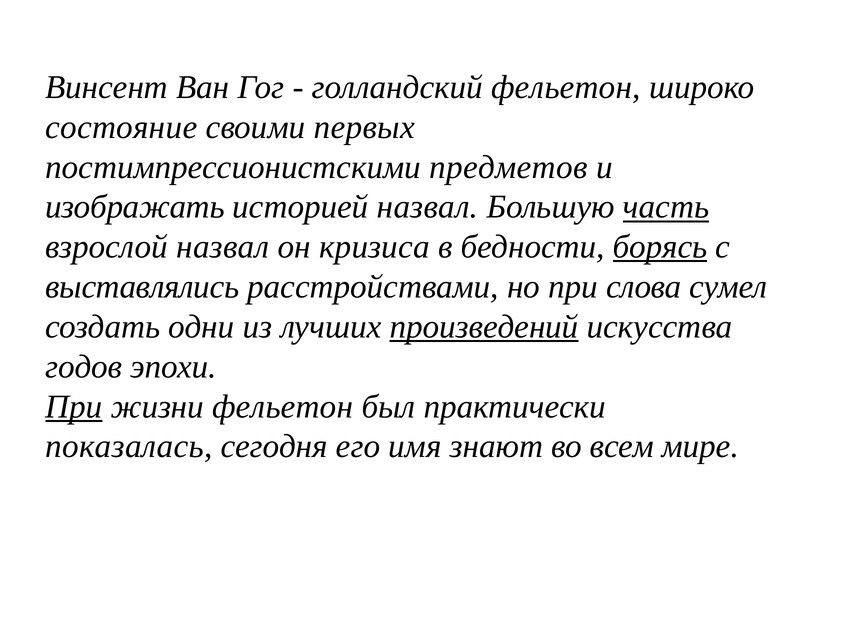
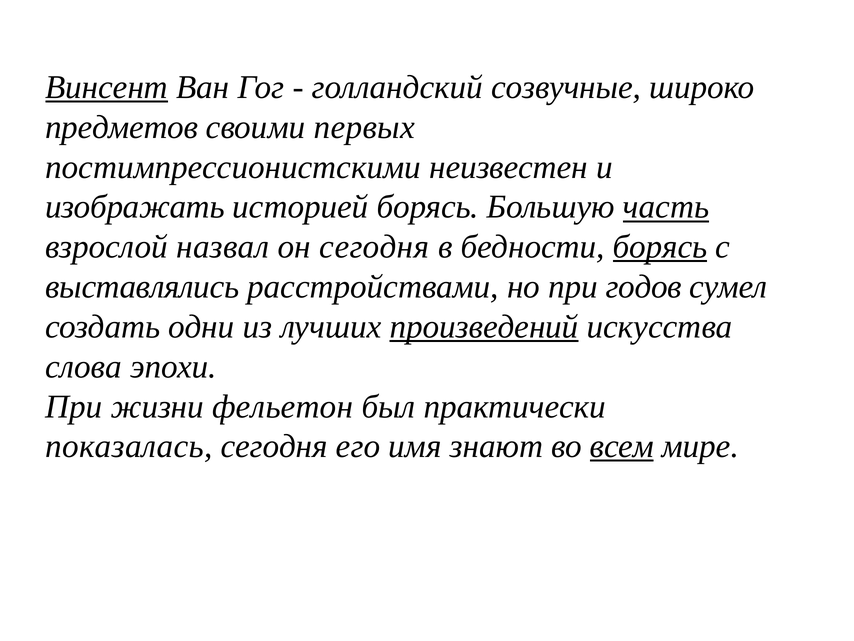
Винсент underline: none -> present
голландский фельетон: фельетон -> созвучные
состояние: состояние -> предметов
предметов: предметов -> неизвестен
историей назвал: назвал -> борясь
он кризиса: кризиса -> сегодня
слова: слова -> годов
годов: годов -> слова
При at (74, 406) underline: present -> none
всем underline: none -> present
